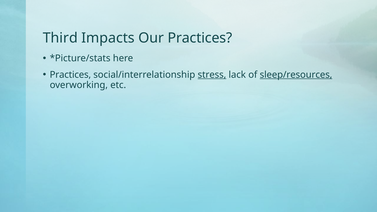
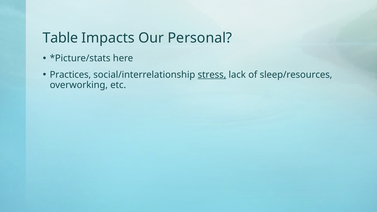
Third: Third -> Table
Our Practices: Practices -> Personal
sleep/resources underline: present -> none
